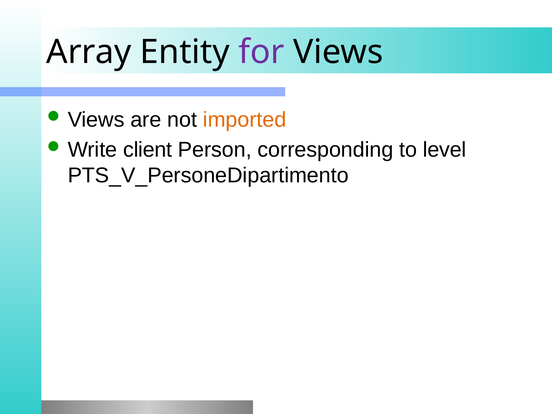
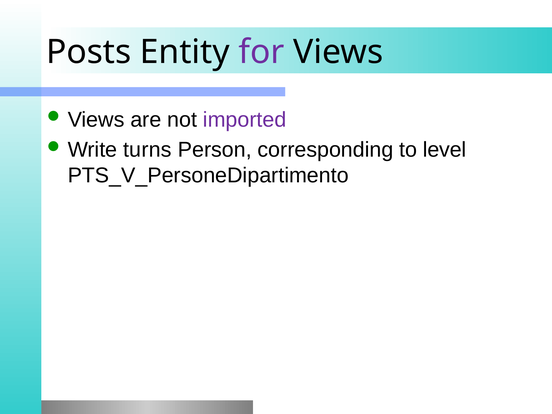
Array: Array -> Posts
imported colour: orange -> purple
client: client -> turns
